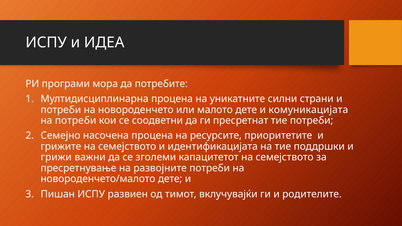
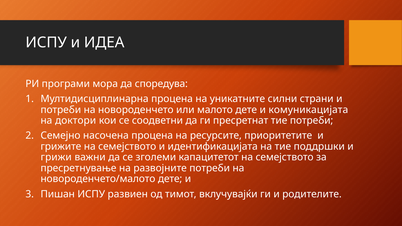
потребите: потребите -> споредува
на потреби: потреби -> доктори
